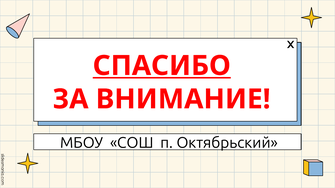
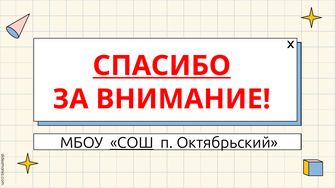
СОШ underline: none -> present
